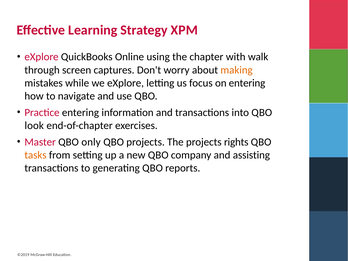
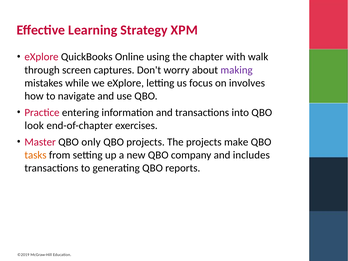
making colour: orange -> purple
on entering: entering -> involves
rights: rights -> make
assisting: assisting -> includes
